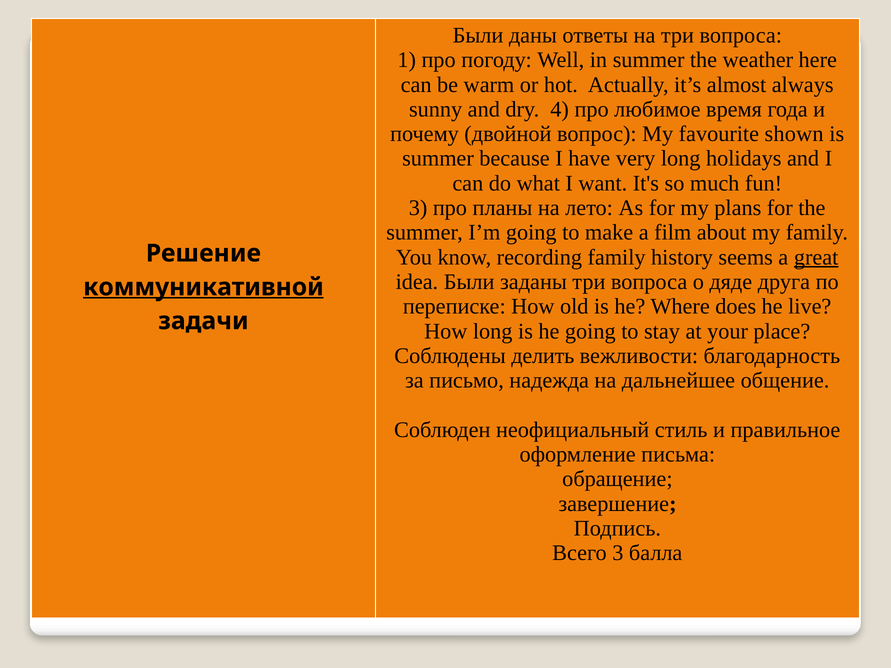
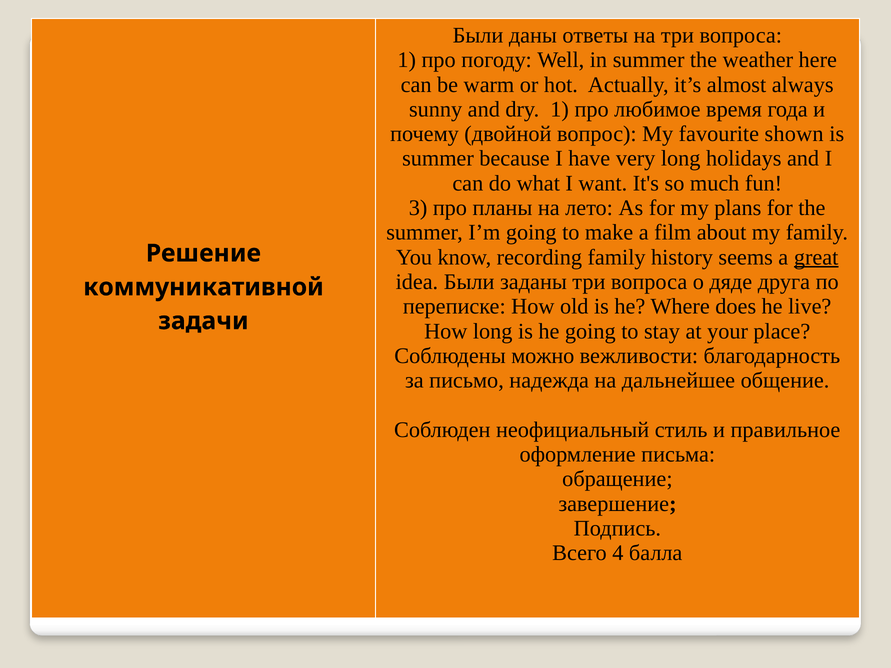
dry 4: 4 -> 1
коммуникативной underline: present -> none
делить: делить -> можно
Всего 3: 3 -> 4
